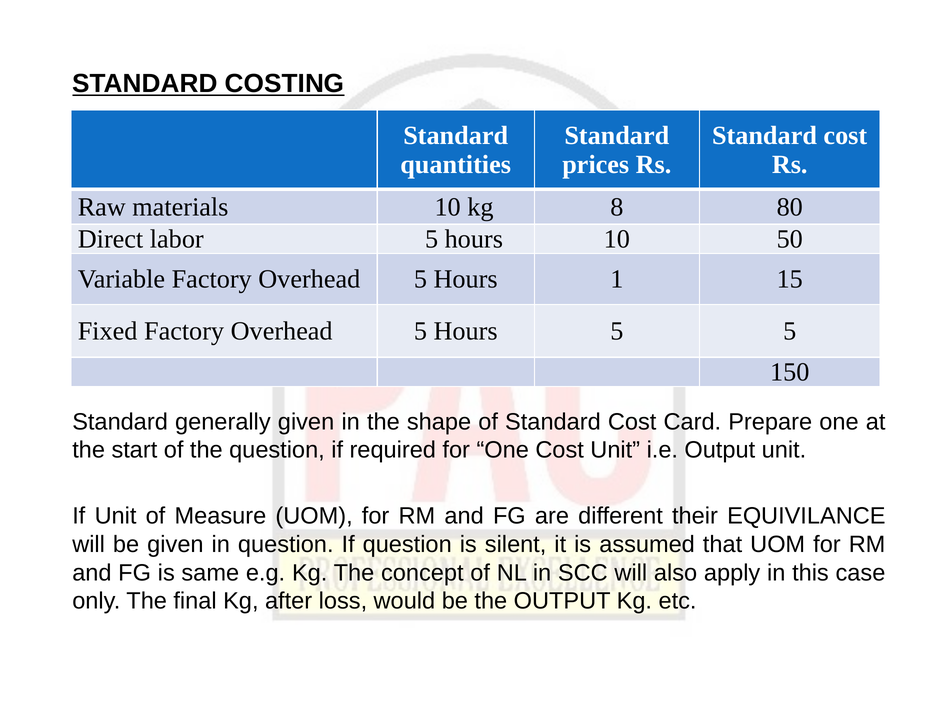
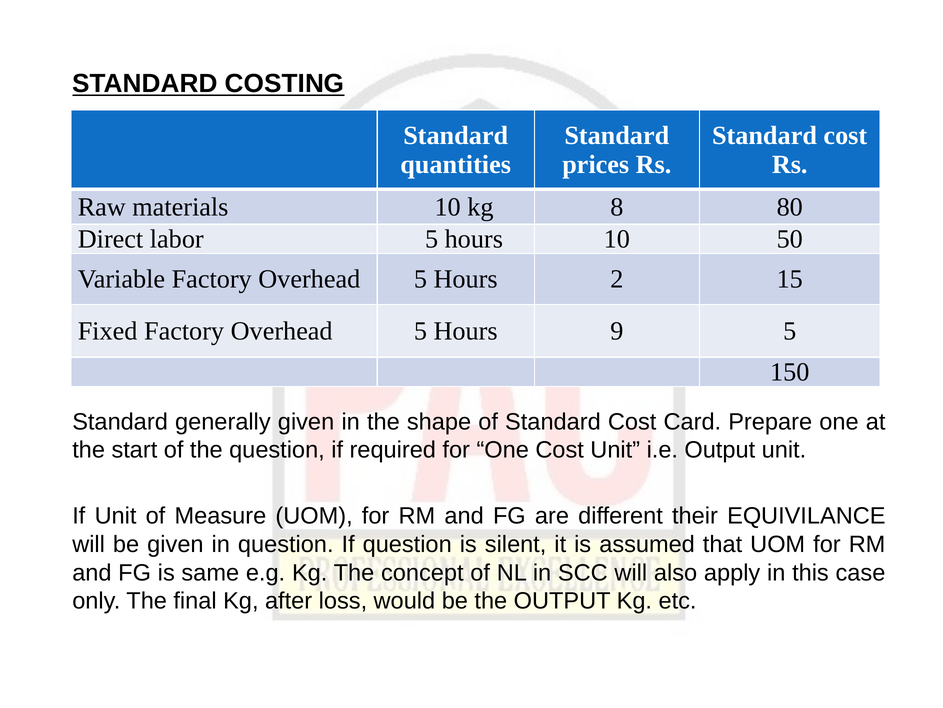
1: 1 -> 2
Hours 5: 5 -> 9
